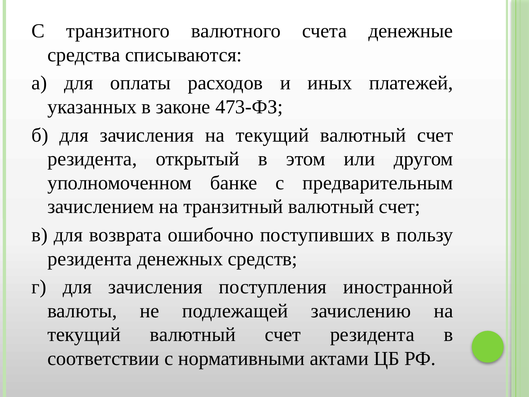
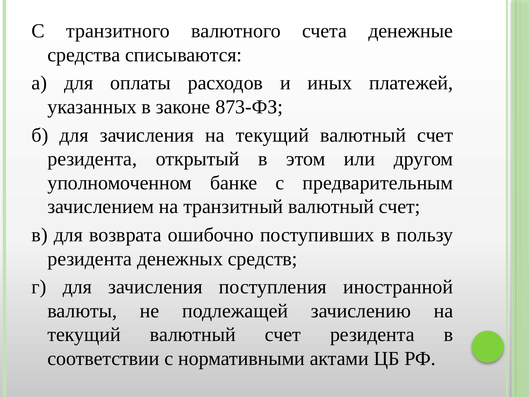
473-ФЗ: 473-ФЗ -> 873-ФЗ
